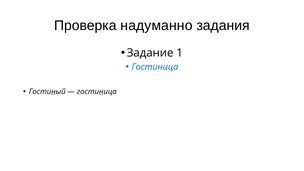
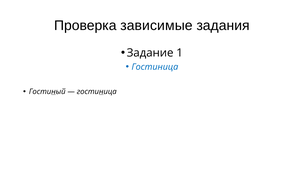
надуманно: надуманно -> зависимые
